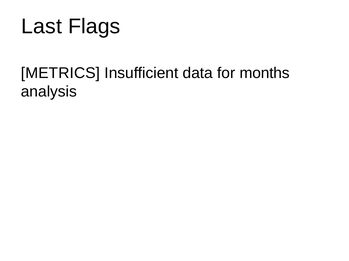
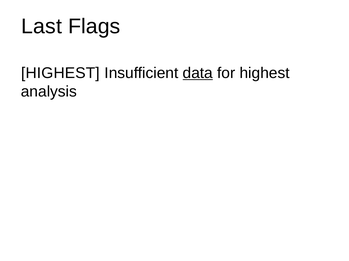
METRICS at (60, 73): METRICS -> HIGHEST
data underline: none -> present
for months: months -> highest
